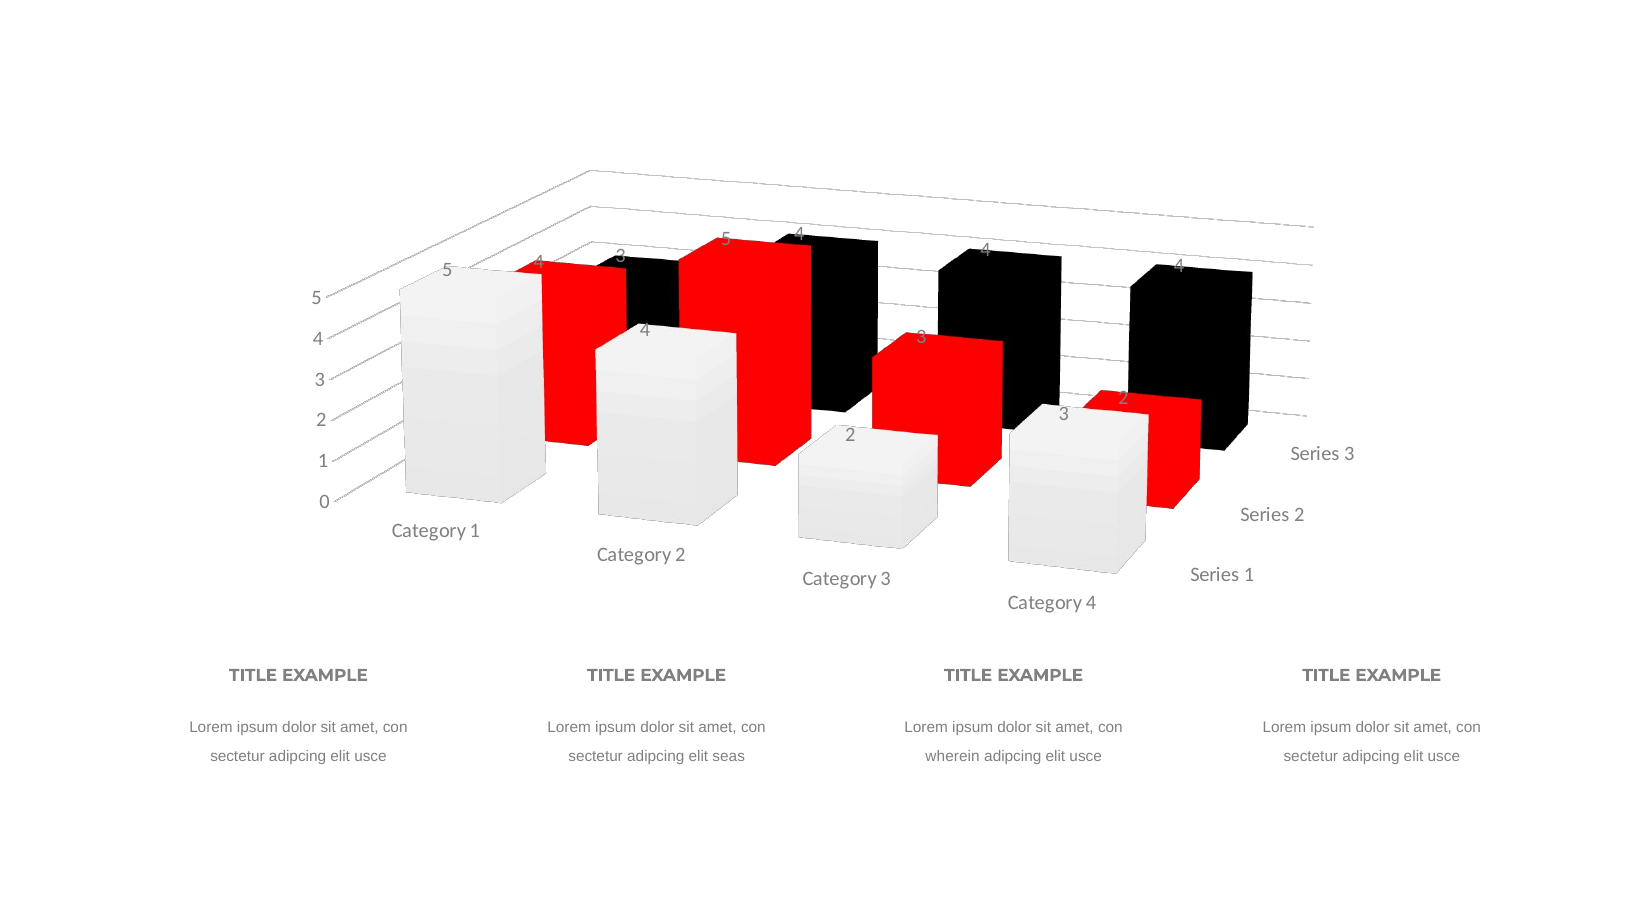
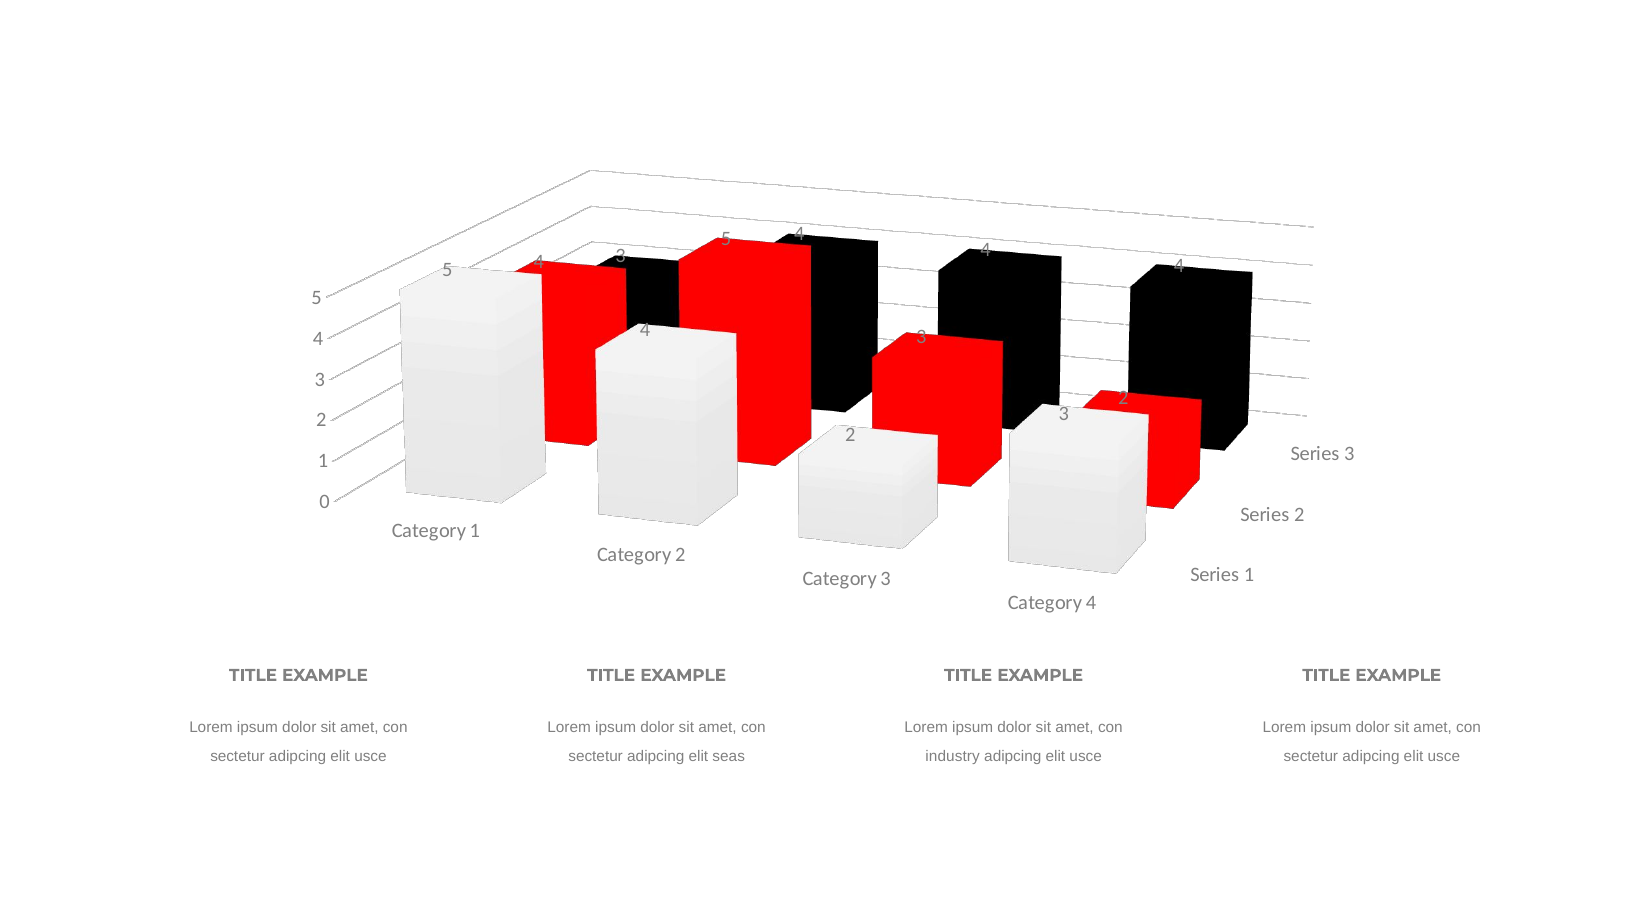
wherein: wherein -> industry
